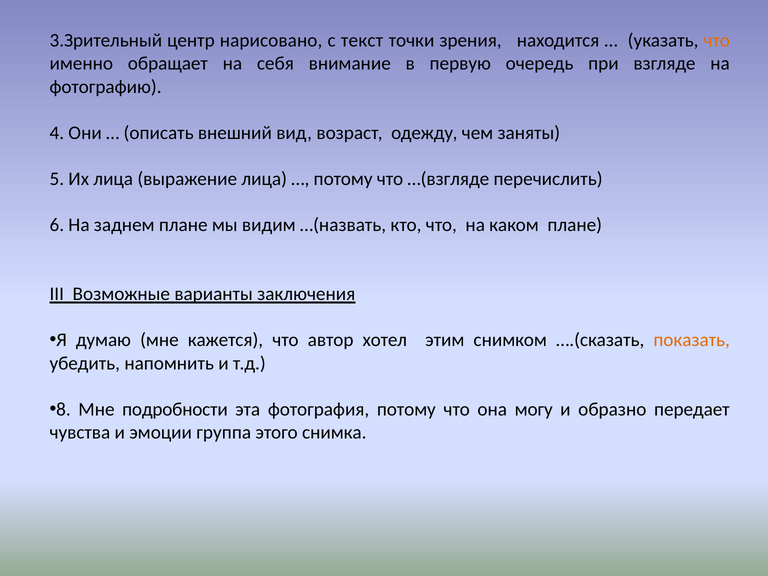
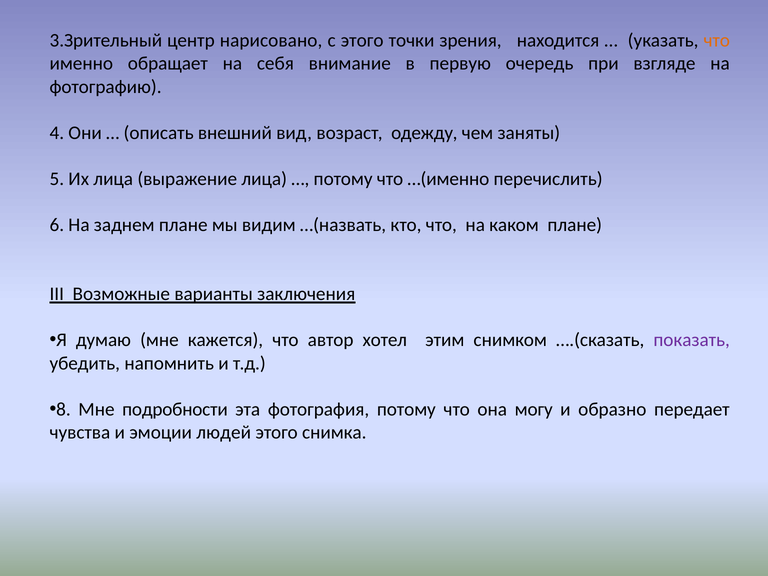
с текст: текст -> этого
…(взгляде: …(взгляде -> …(именно
показать colour: orange -> purple
группа: группа -> людей
